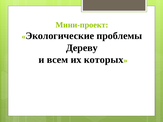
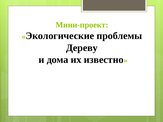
всем: всем -> дома
которых: которых -> известно
